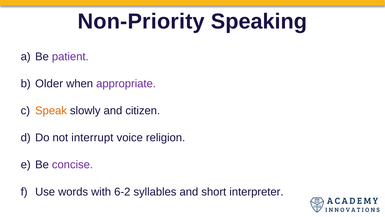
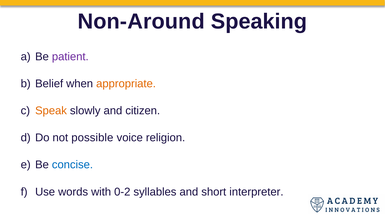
Non-Priority: Non-Priority -> Non-Around
Older: Older -> Belief
appropriate colour: purple -> orange
interrupt: interrupt -> possible
concise colour: purple -> blue
6-2: 6-2 -> 0-2
